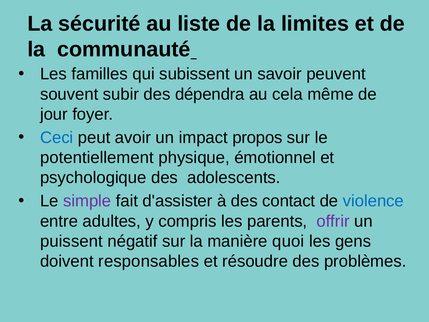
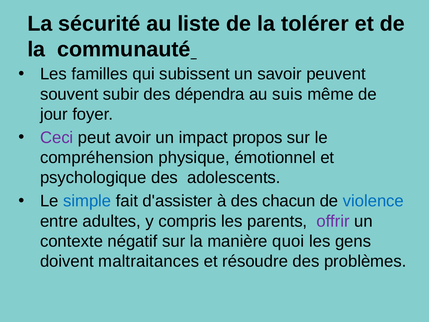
limites: limites -> tolérer
cela: cela -> suis
Ceci colour: blue -> purple
potentiellement: potentiellement -> compréhension
simple colour: purple -> blue
contact: contact -> chacun
puissent: puissent -> contexte
responsables: responsables -> maltraitances
